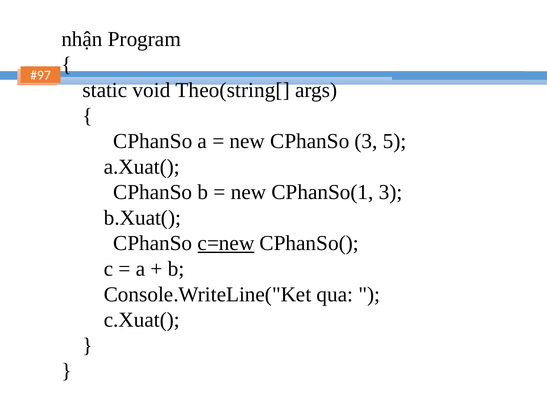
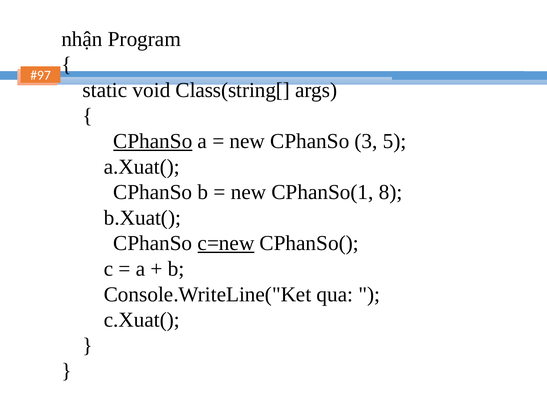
Theo(string[: Theo(string[ -> Class(string[
CPhanSo at (153, 141) underline: none -> present
CPhanSo(1 3: 3 -> 8
